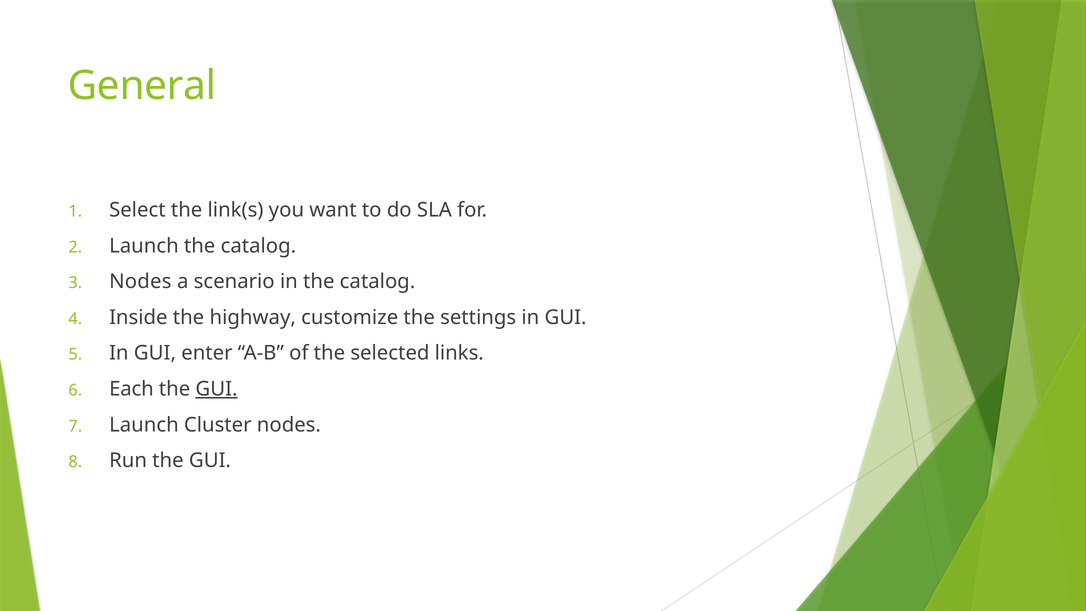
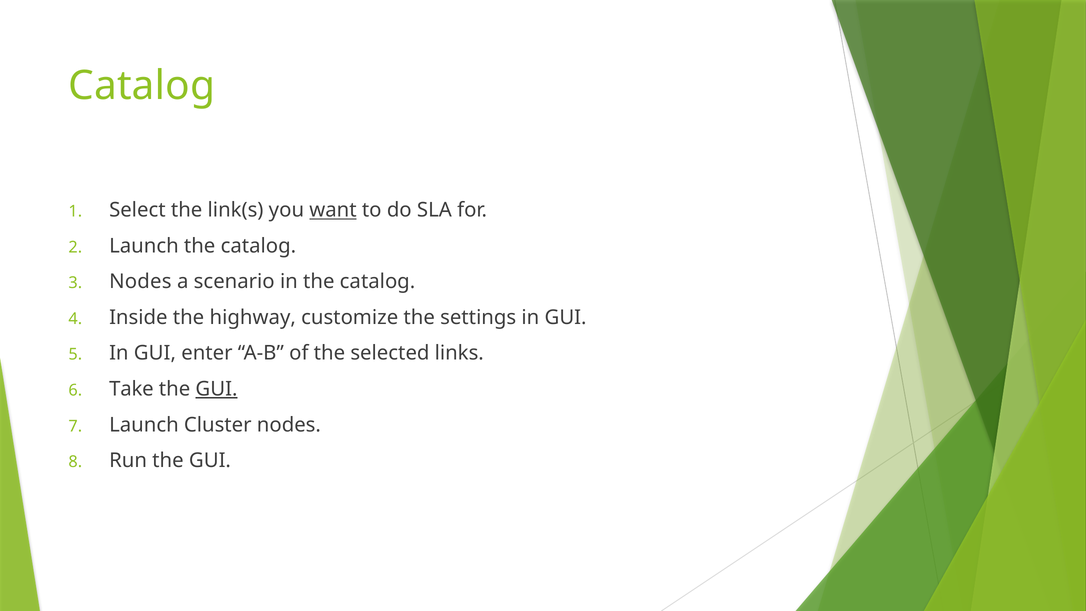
General at (142, 86): General -> Catalog
want underline: none -> present
Each: Each -> Take
